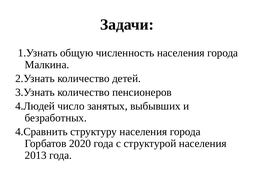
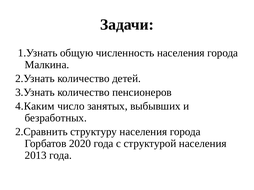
4.Людей: 4.Людей -> 4.Каким
4.Сравнить: 4.Сравнить -> 2.Сравнить
